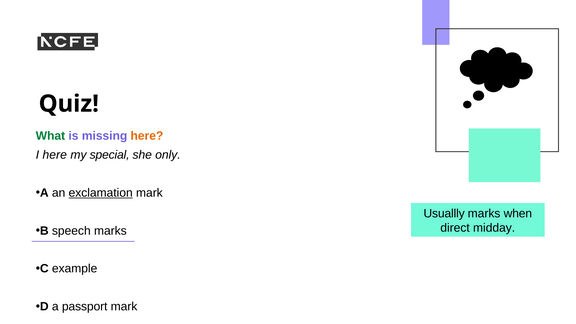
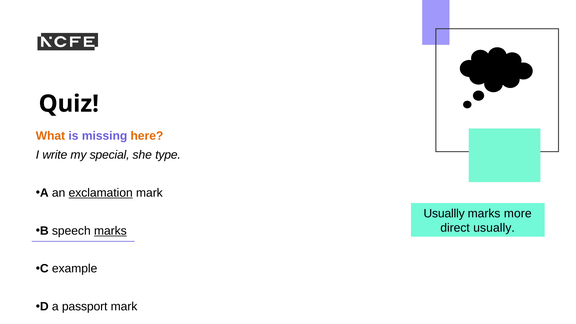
What colour: green -> orange
I here: here -> write
only: only -> type
when: when -> more
midday: midday -> usually
marks at (110, 231) underline: none -> present
